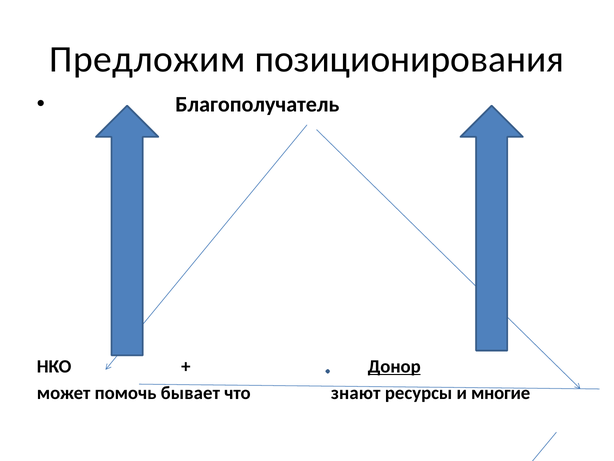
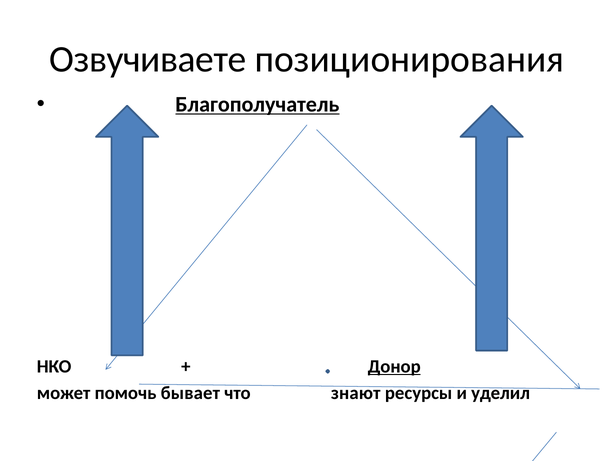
Предложим: Предложим -> Озвучиваете
Благополучатель underline: none -> present
многие: многие -> уделил
